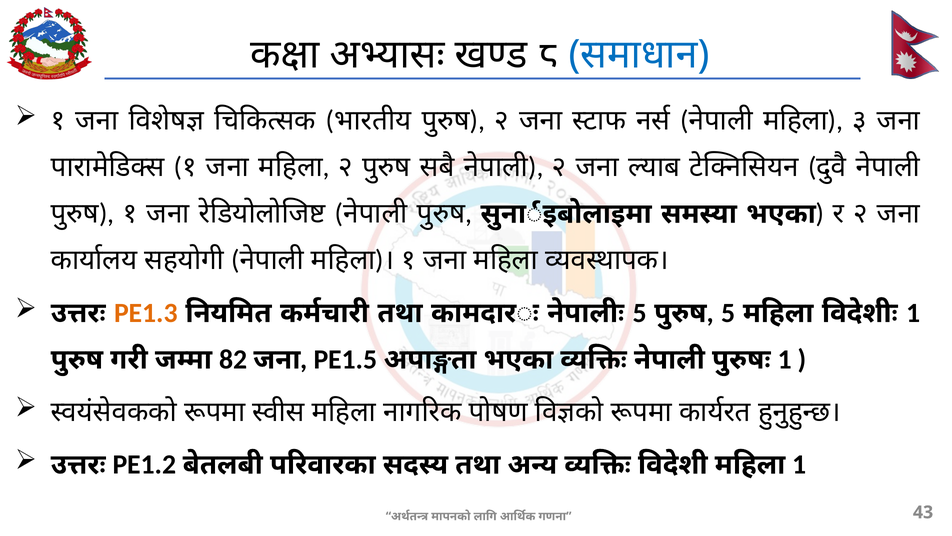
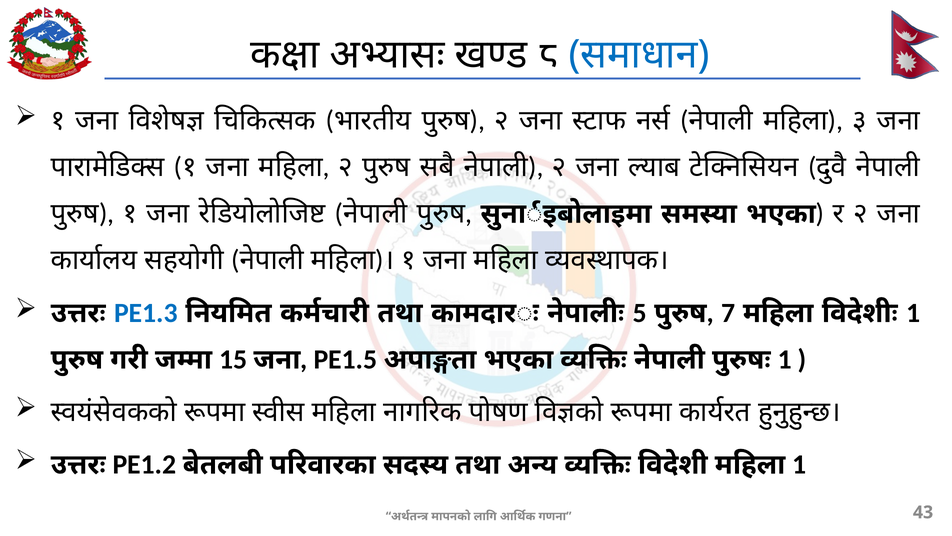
PE1.3 colour: orange -> blue
5 at (728, 313): 5 -> 7
82: 82 -> 15
